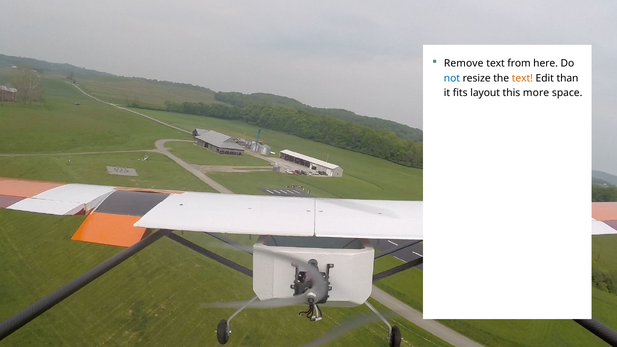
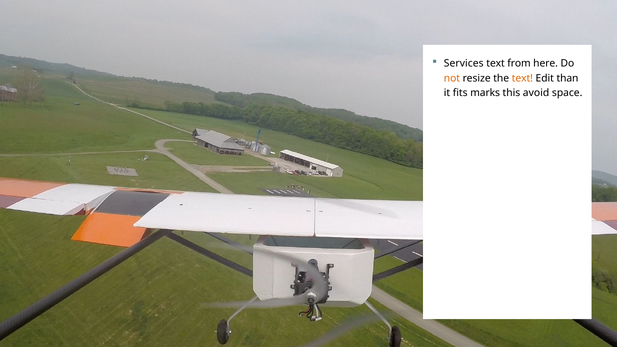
Remove: Remove -> Services
not colour: blue -> orange
layout: layout -> marks
more: more -> avoid
